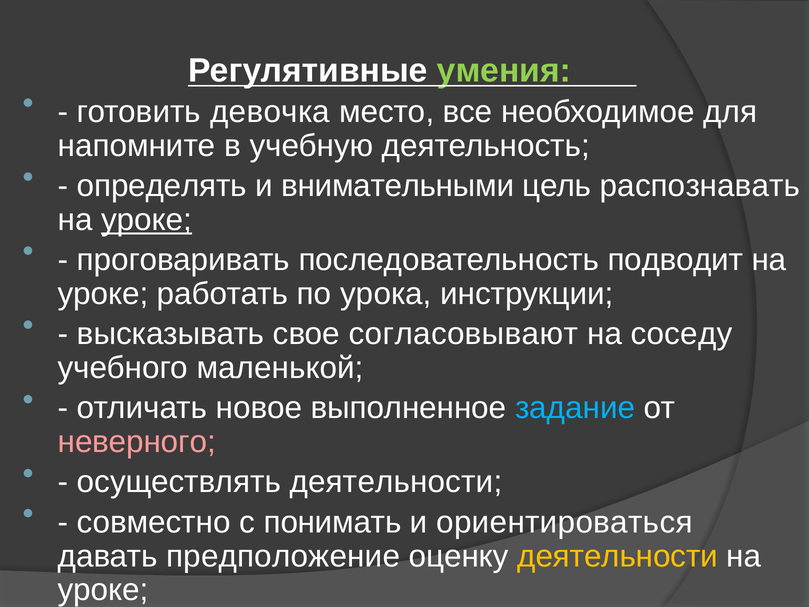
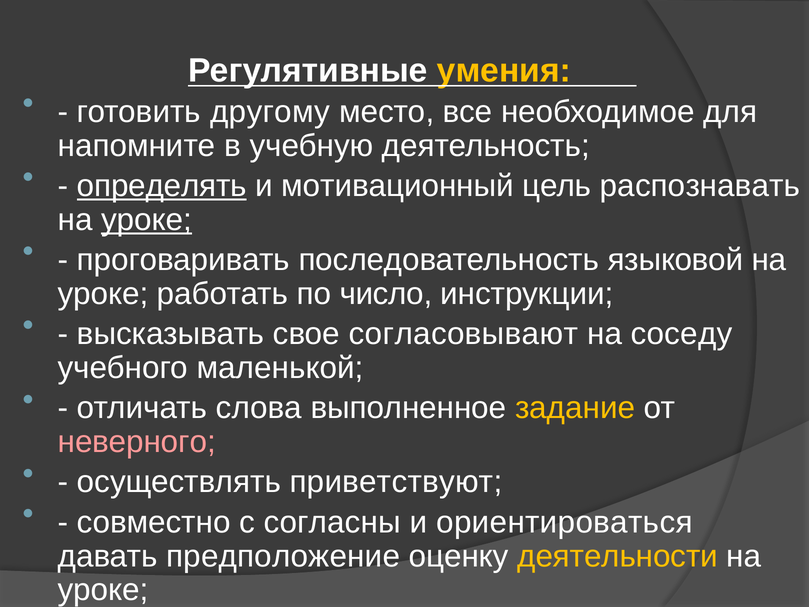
умения colour: light green -> yellow
девочка: девочка -> другому
определять underline: none -> present
внимательными: внимательными -> мотивационный
подводит: подводит -> языковой
урока: урока -> число
новое: новое -> слова
задание colour: light blue -> yellow
осуществлять деятельности: деятельности -> приветствуют
понимать: понимать -> согласны
